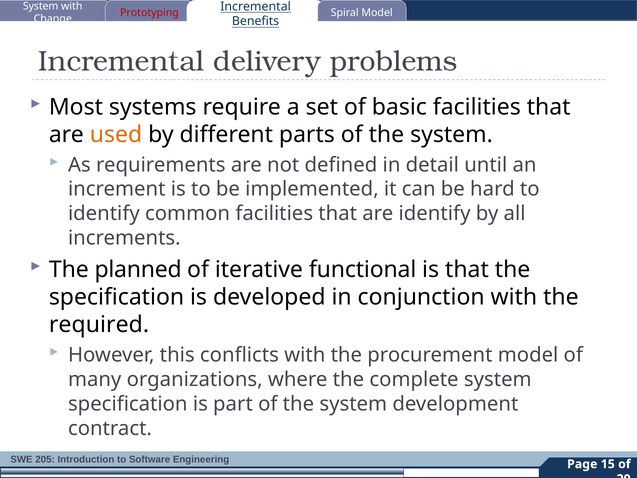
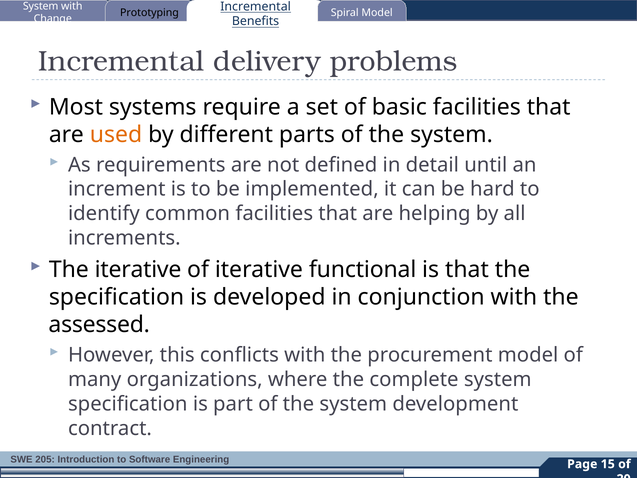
Prototyping colour: red -> black
are identify: identify -> helping
The planned: planned -> iterative
required: required -> assessed
